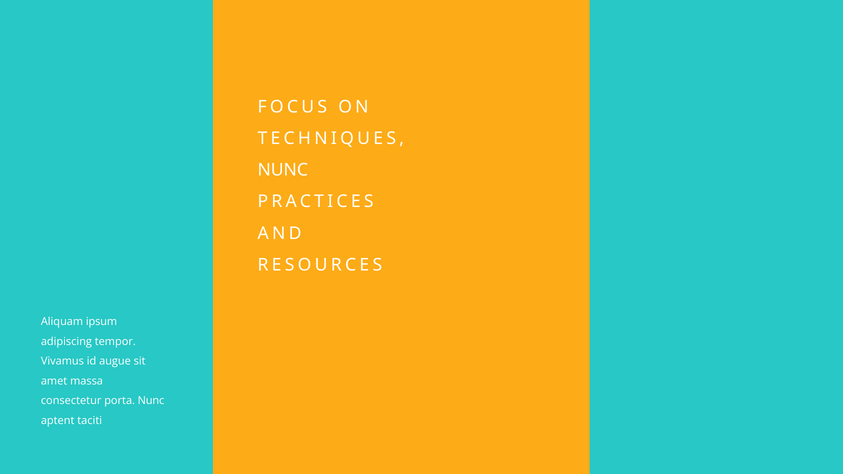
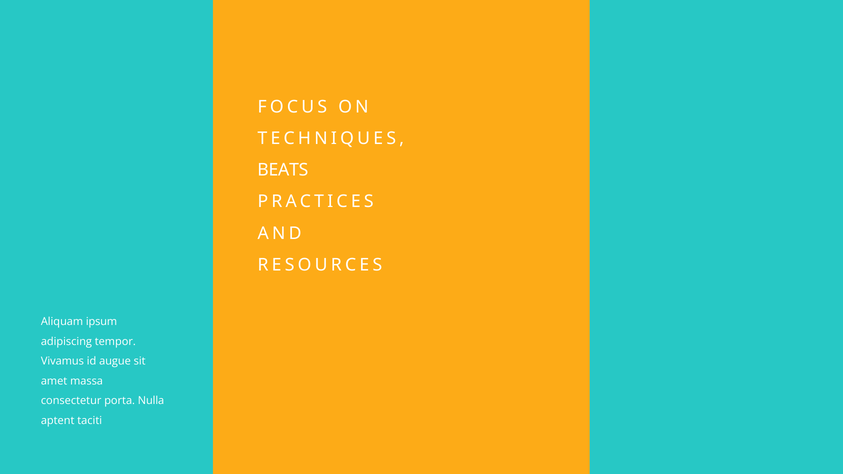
NUNC at (283, 170): NUNC -> BEATS
porta Nunc: Nunc -> Nulla
